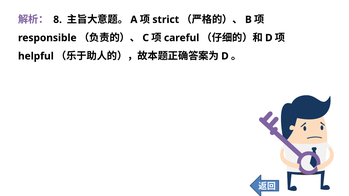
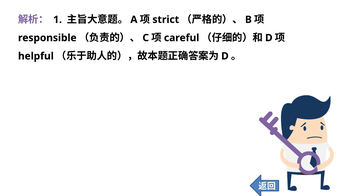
8: 8 -> 1
